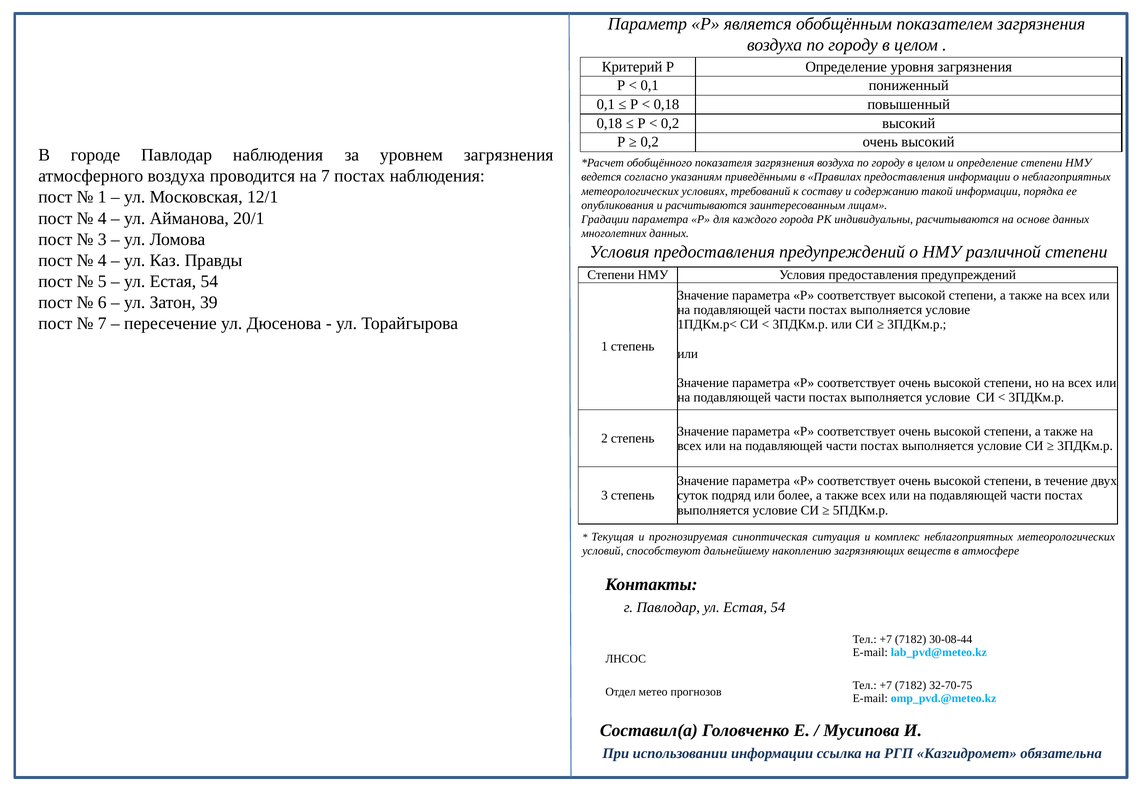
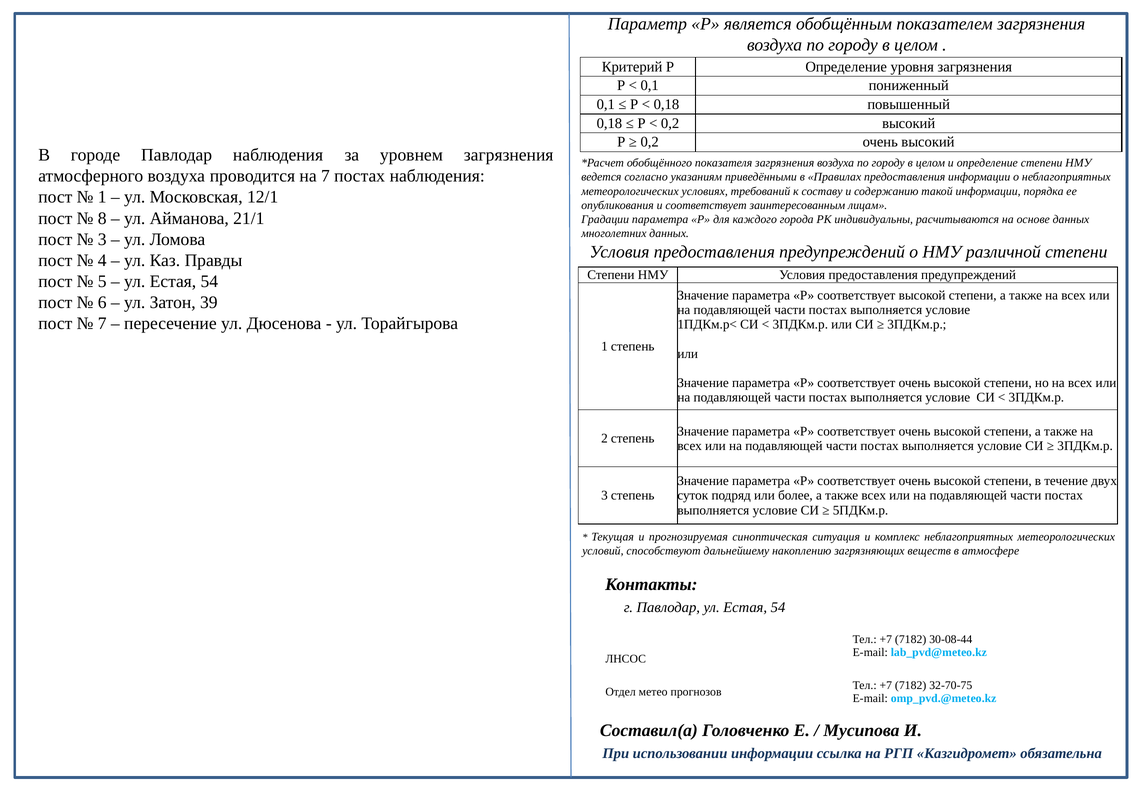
и расчитываются: расчитываются -> соответствует
4 at (102, 218): 4 -> 8
20/1: 20/1 -> 21/1
